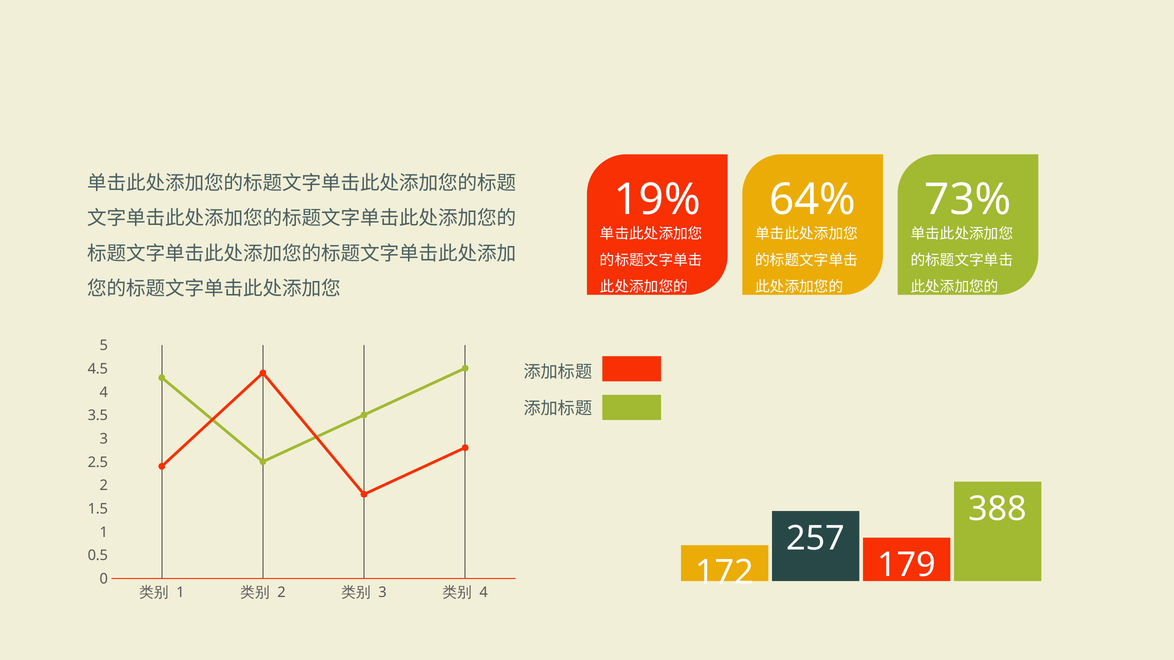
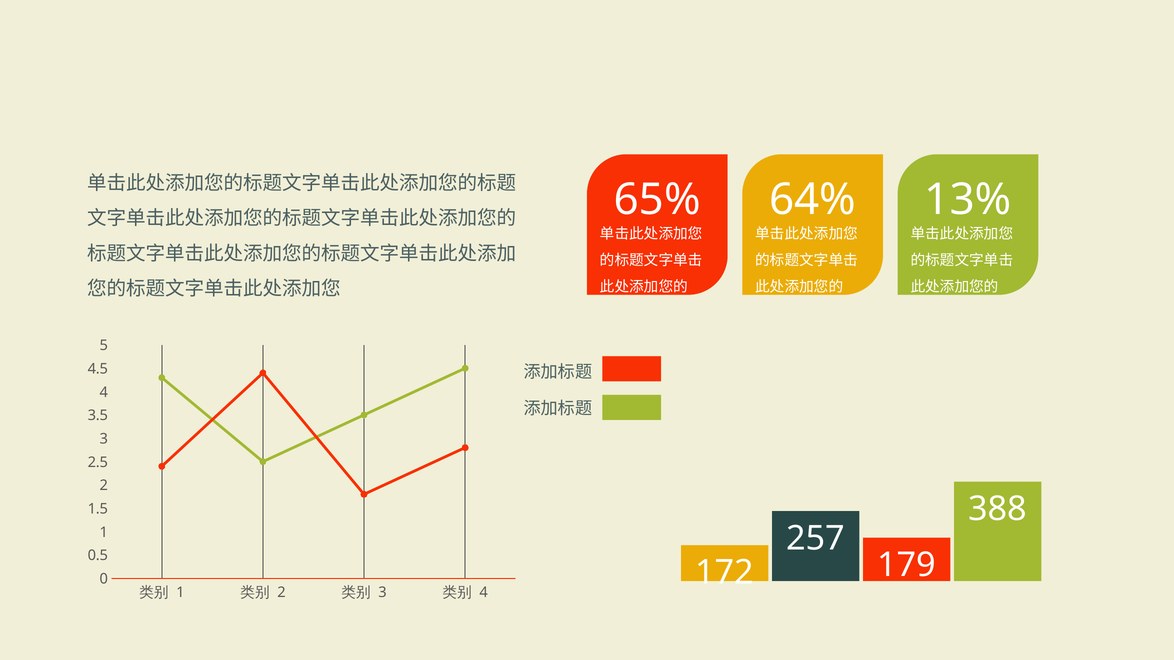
19%: 19% -> 65%
73%: 73% -> 13%
